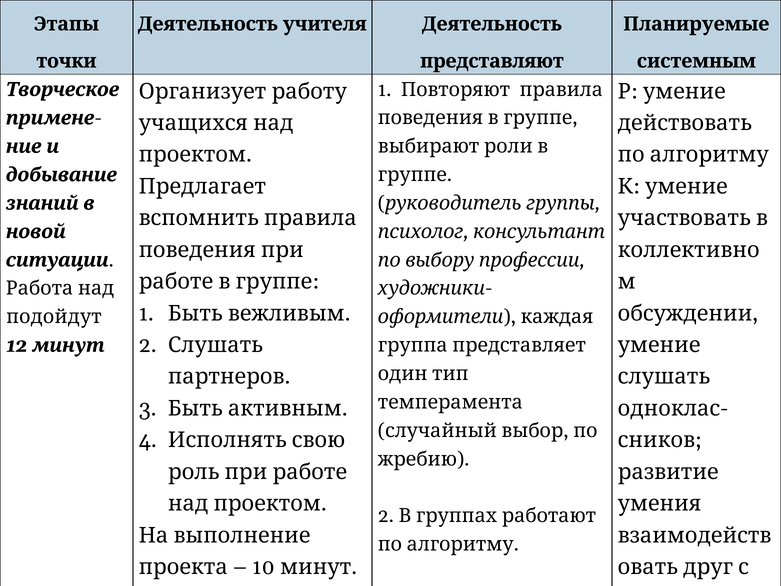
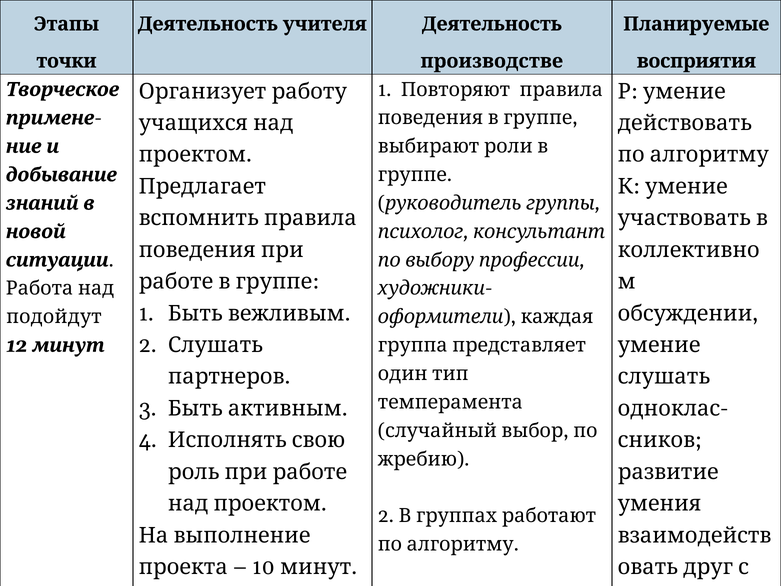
представляют: представляют -> производстве
системным: системным -> восприятия
